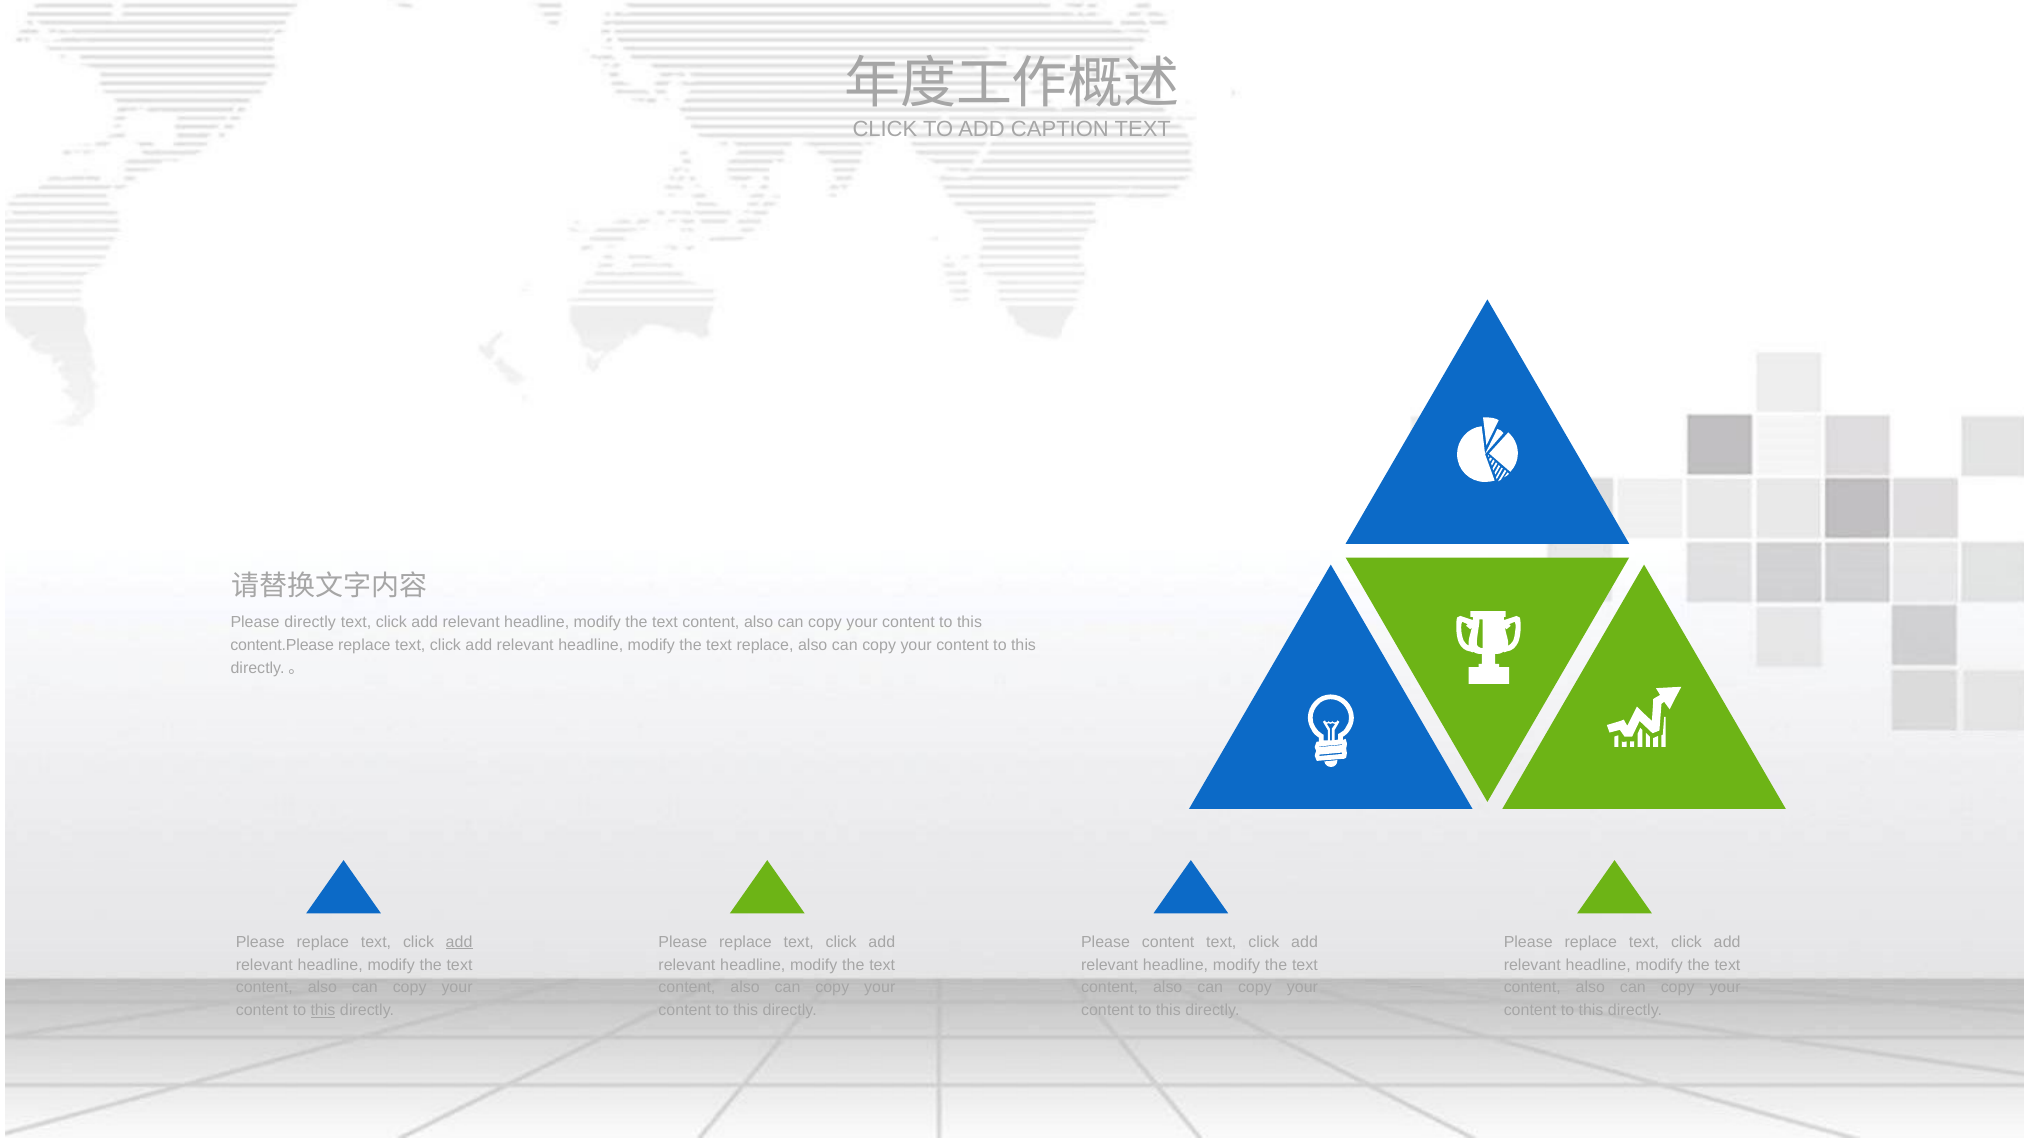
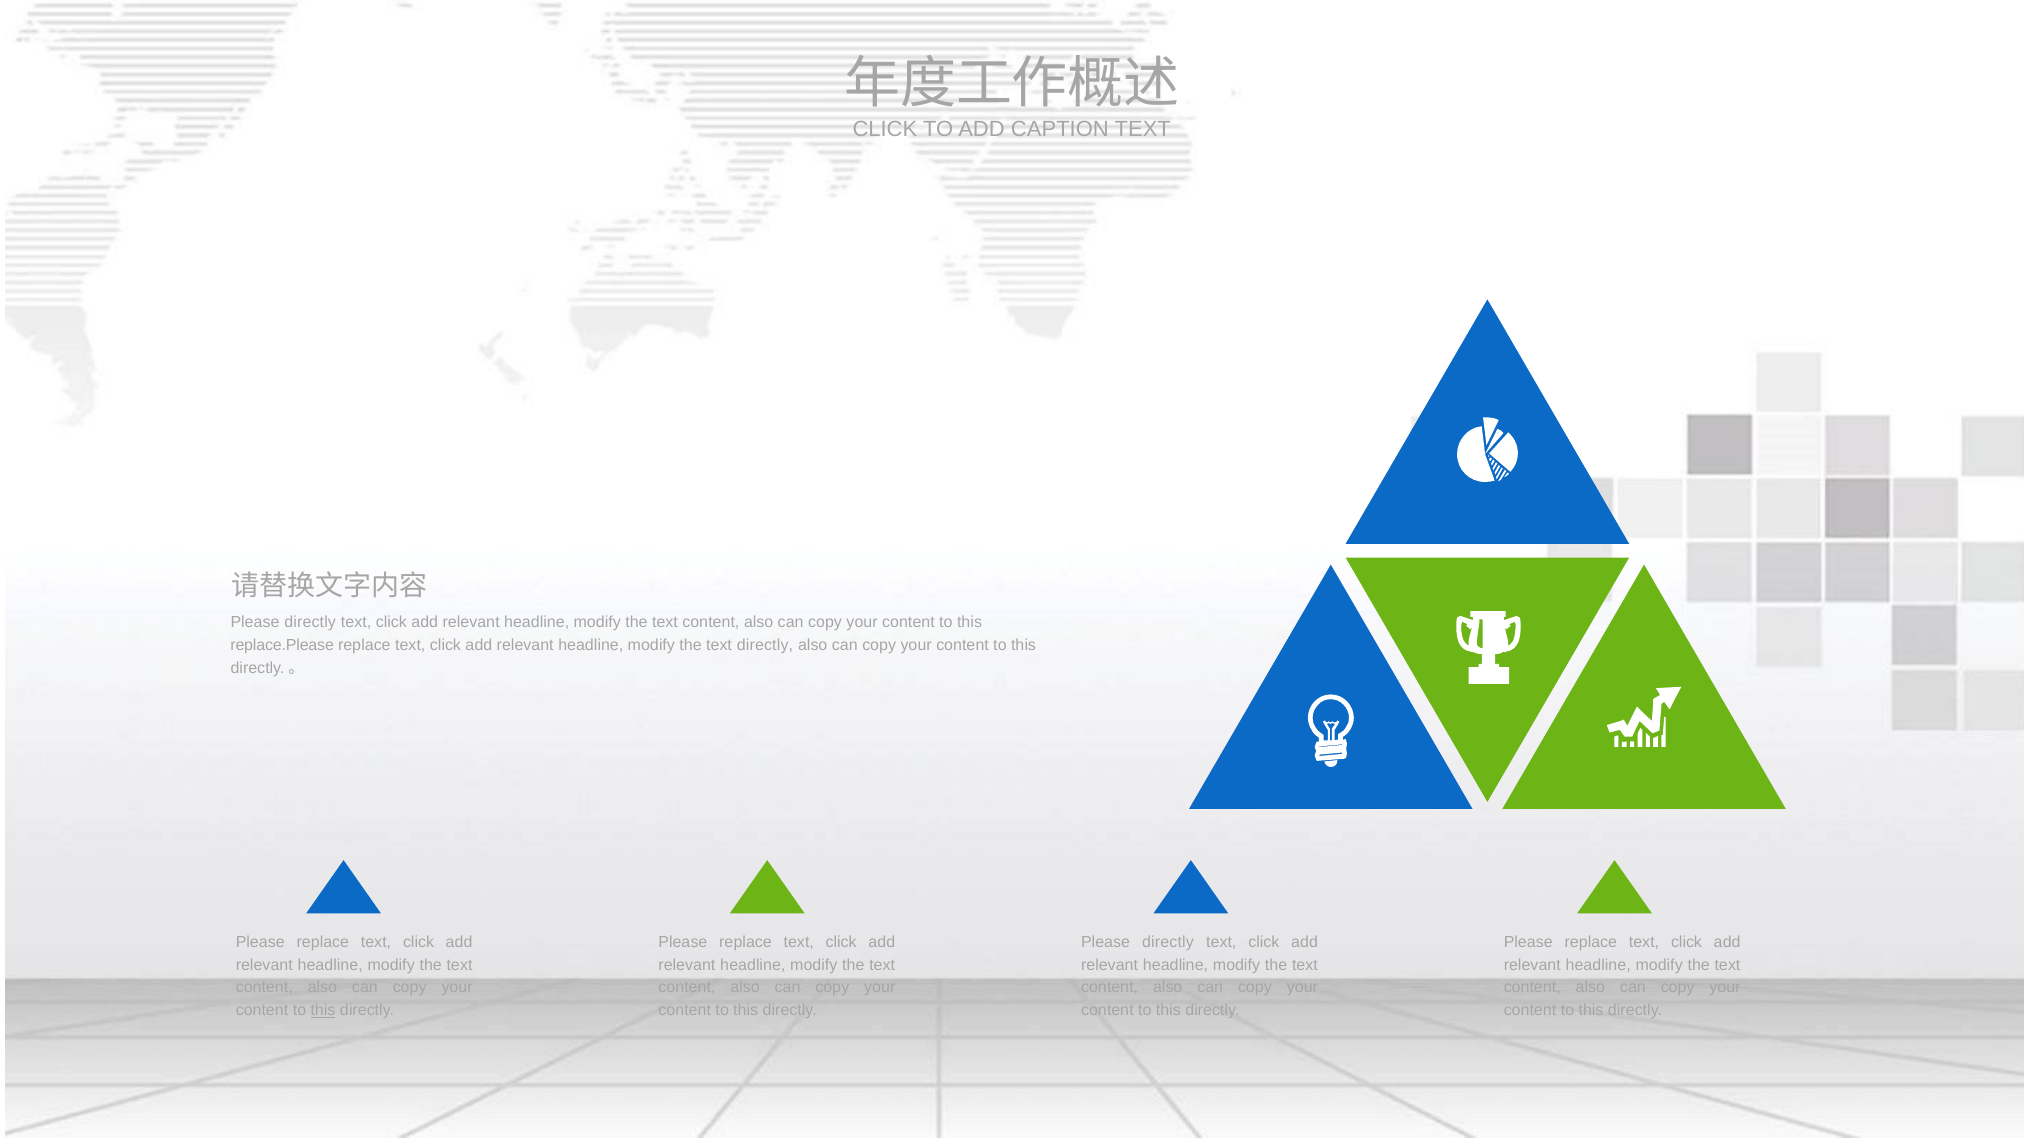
content.Please: content.Please -> replace.Please
text replace: replace -> directly
add at (459, 942) underline: present -> none
content at (1168, 942): content -> directly
